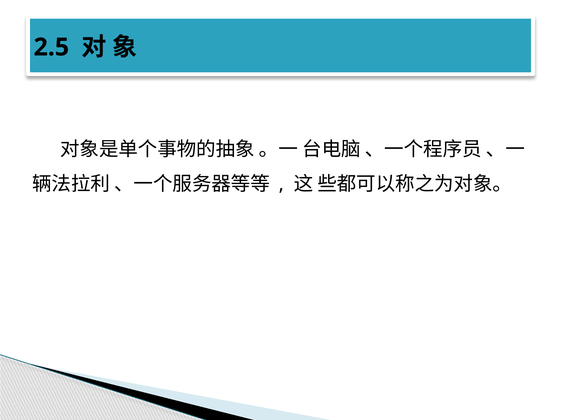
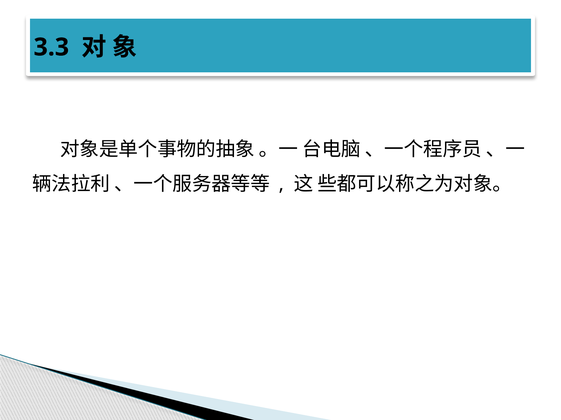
2.5: 2.5 -> 3.3
